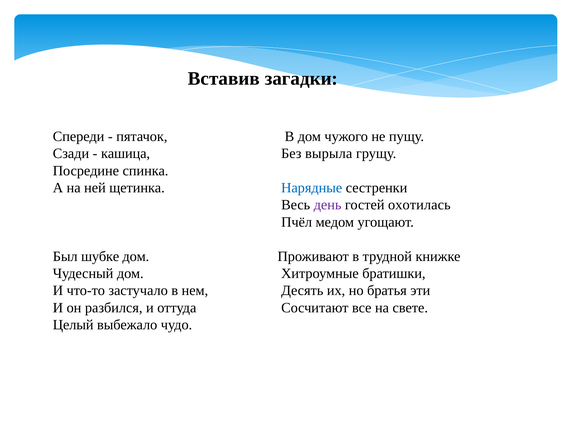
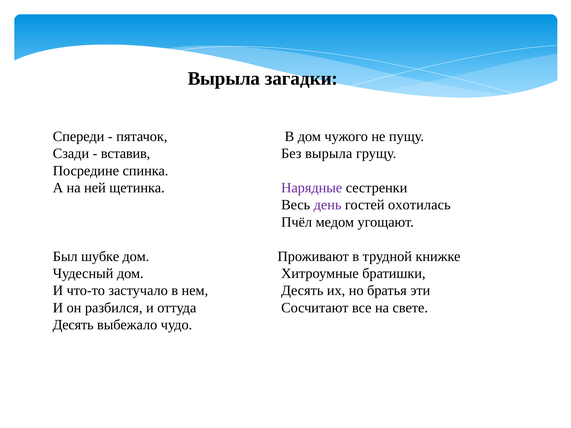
Вставив at (224, 79): Вставив -> Вырыла
кашица: кашица -> вставив
Нарядные colour: blue -> purple
Целый at (73, 325): Целый -> Десять
